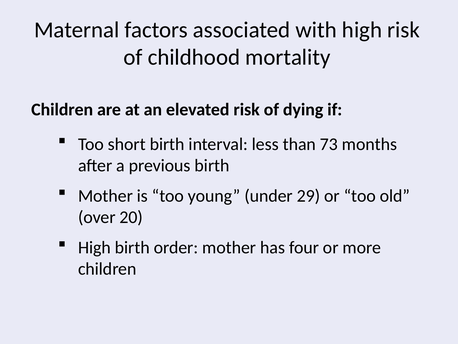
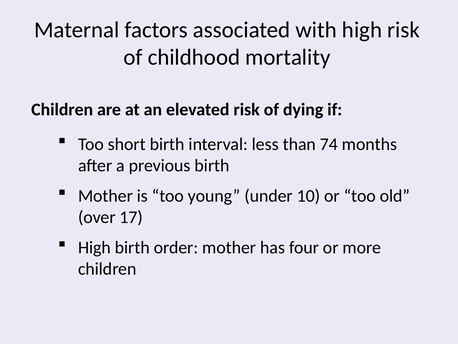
73: 73 -> 74
29: 29 -> 10
20: 20 -> 17
